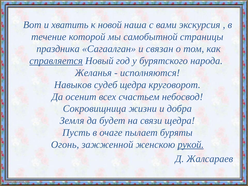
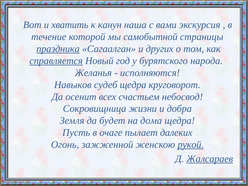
новой: новой -> канун
праздника underline: none -> present
связан: связан -> других
связи: связи -> дома
буряты: буряты -> далеких
Жалсараев underline: none -> present
